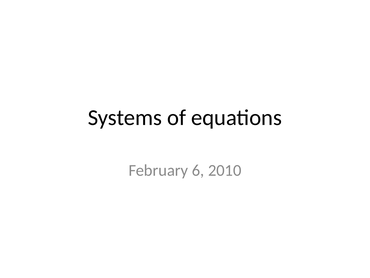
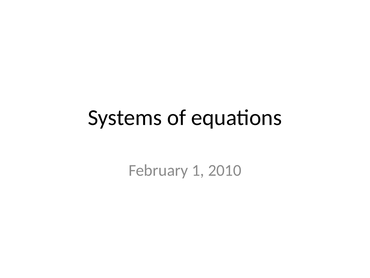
6: 6 -> 1
